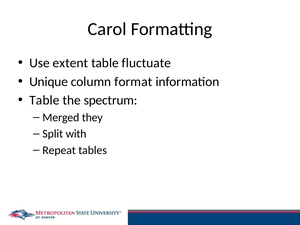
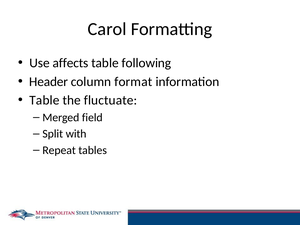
extent: extent -> affects
fluctuate: fluctuate -> following
Unique: Unique -> Header
spectrum: spectrum -> fluctuate
they: they -> field
